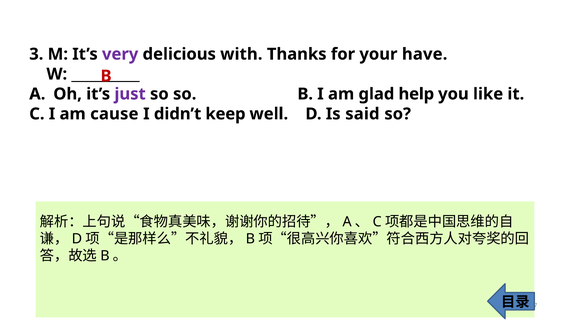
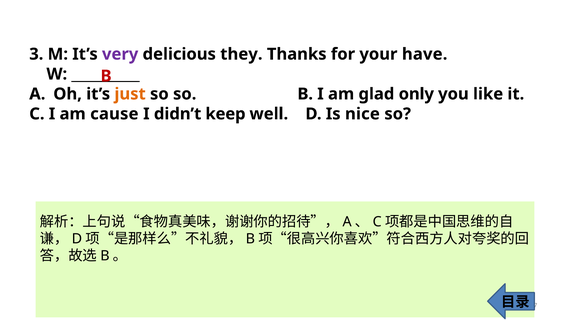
with: with -> they
just colour: purple -> orange
help: help -> only
said: said -> nice
